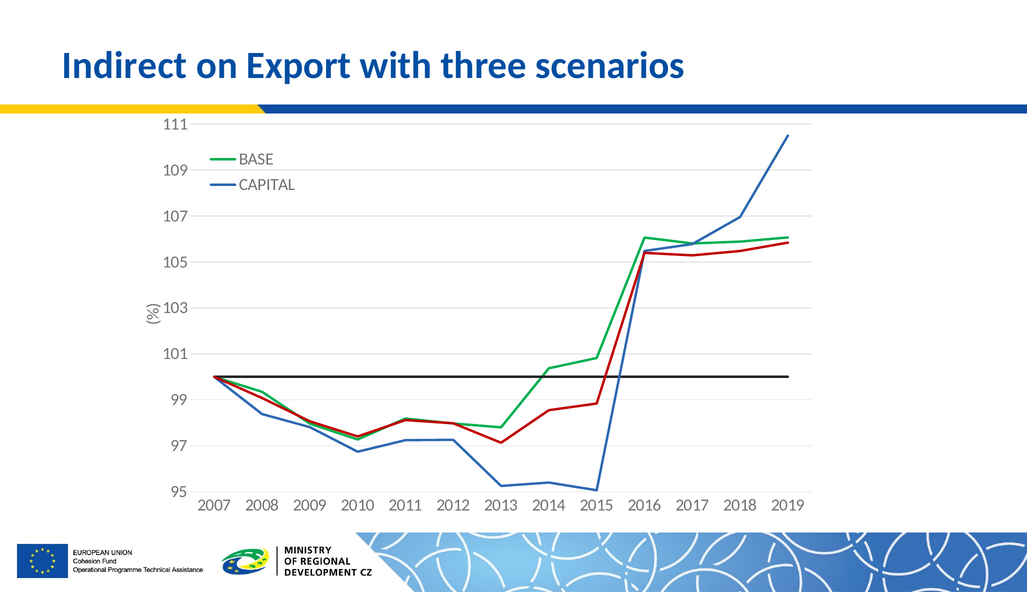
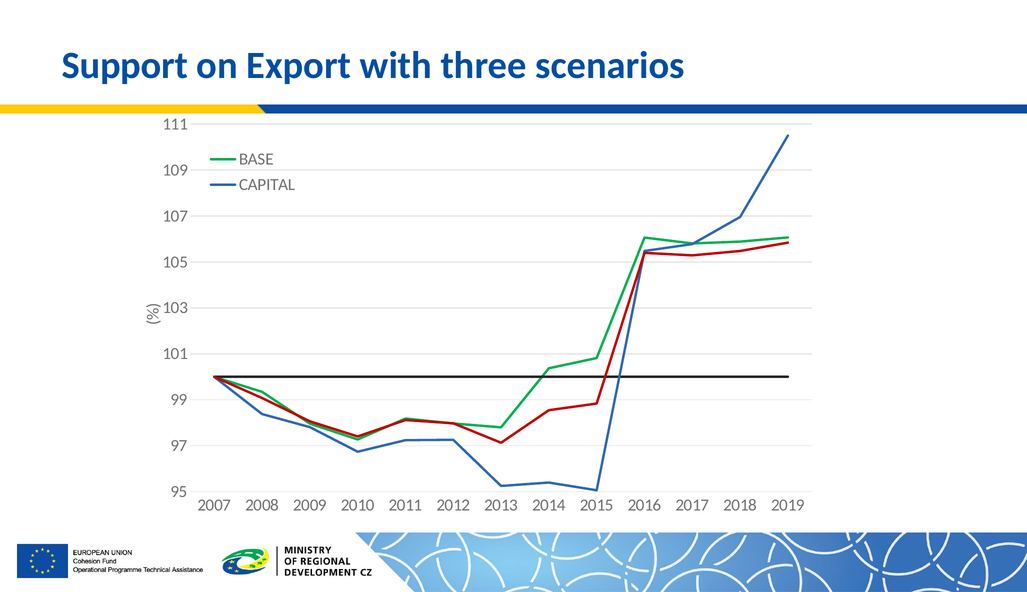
Indirect: Indirect -> Support
